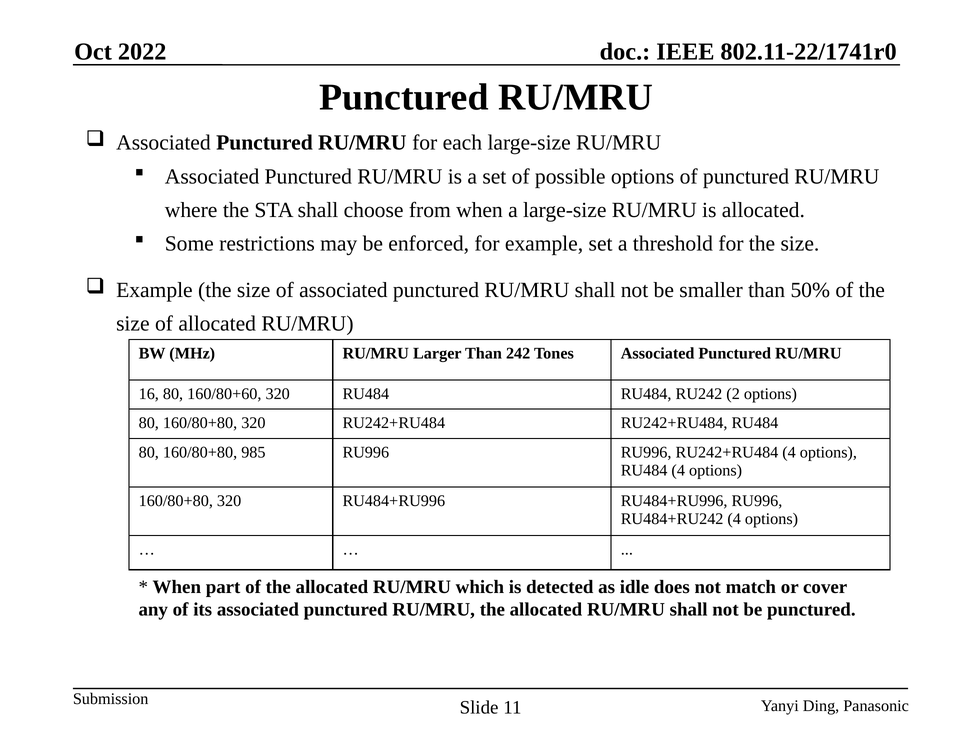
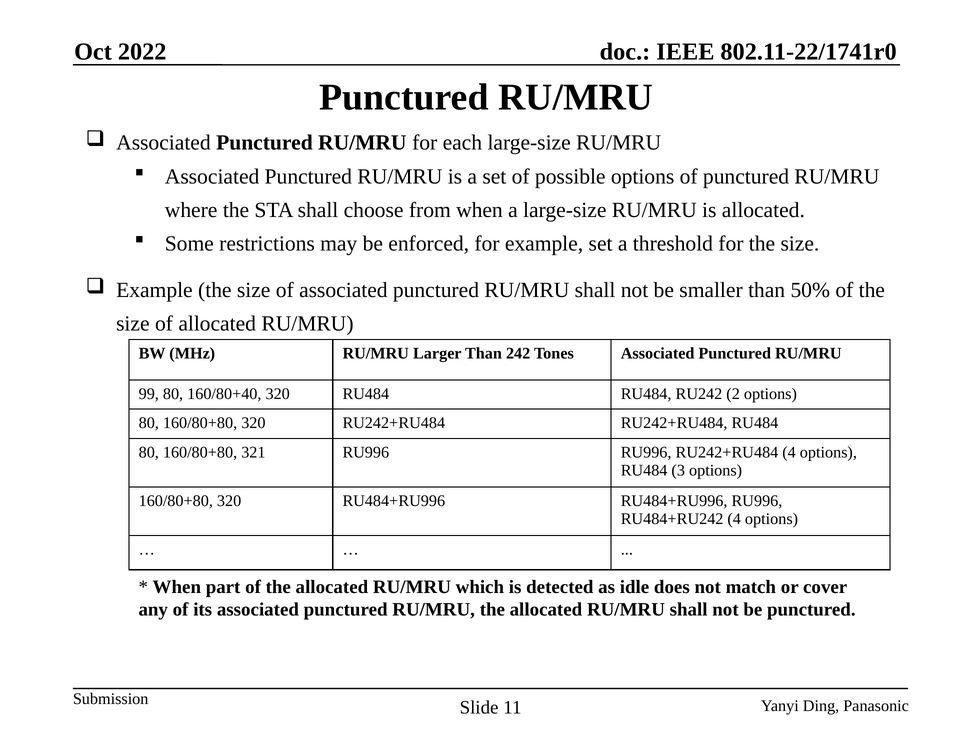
16: 16 -> 99
160/80+60: 160/80+60 -> 160/80+40
985: 985 -> 321
RU484 4: 4 -> 3
